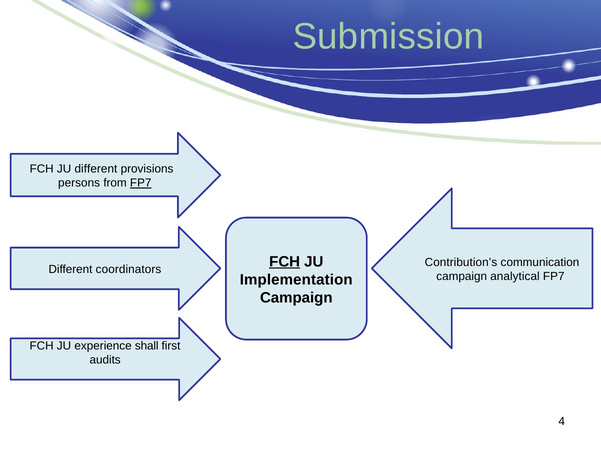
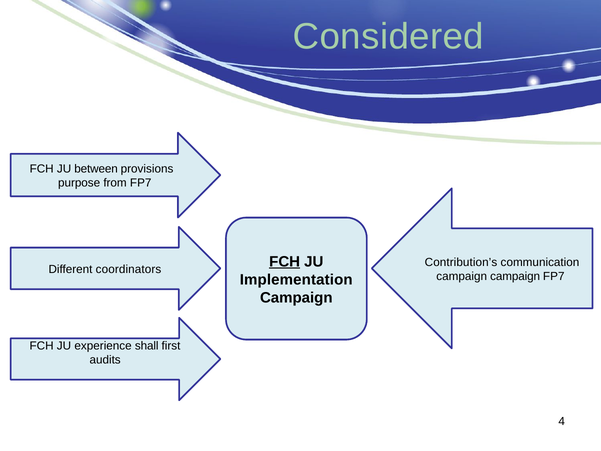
Submission: Submission -> Considered
JU different: different -> between
persons: persons -> purpose
FP7 at (141, 183) underline: present -> none
campaign analytical: analytical -> campaign
